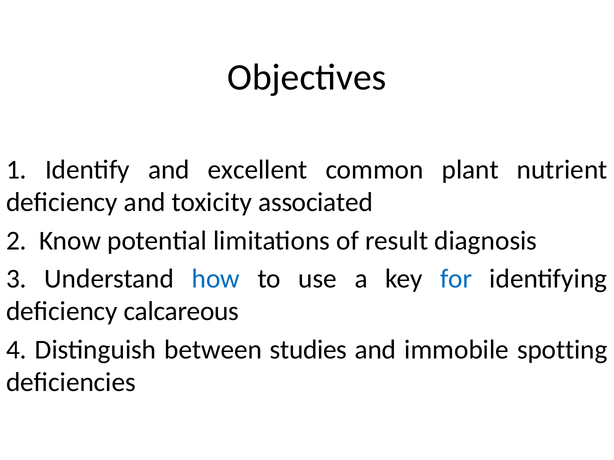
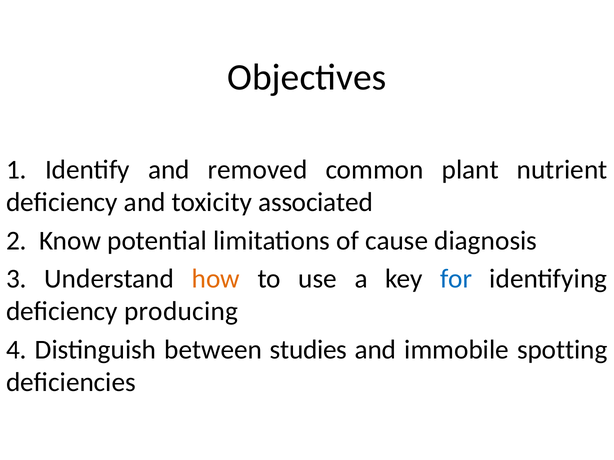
excellent: excellent -> removed
result: result -> cause
how colour: blue -> orange
calcareous: calcareous -> producing
